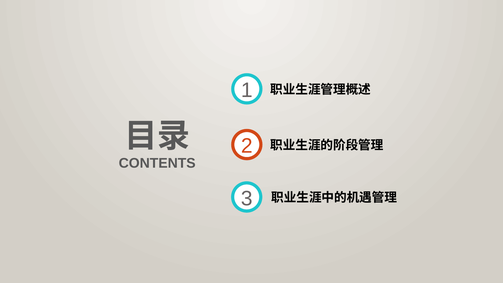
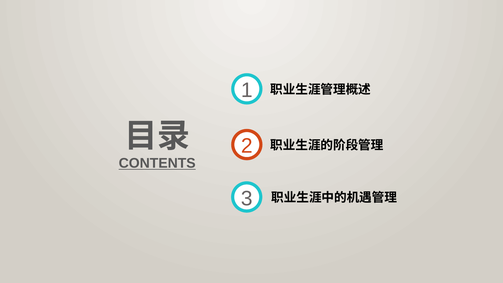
CONTENTS underline: none -> present
